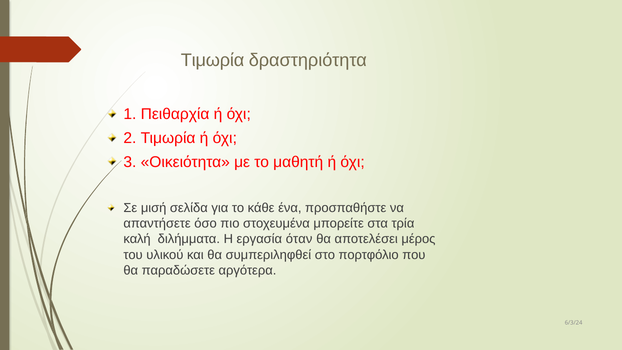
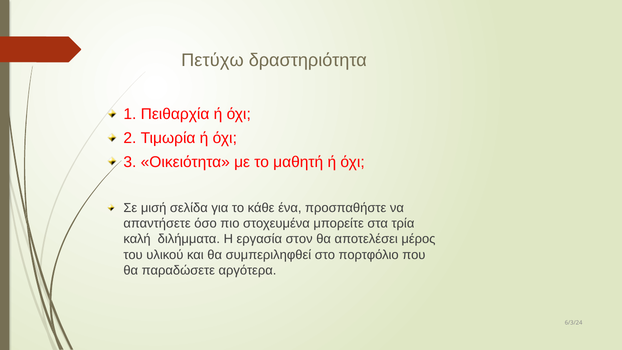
Τιμωρία at (213, 60): Τιμωρία -> Πετύχω
όταν: όταν -> στον
